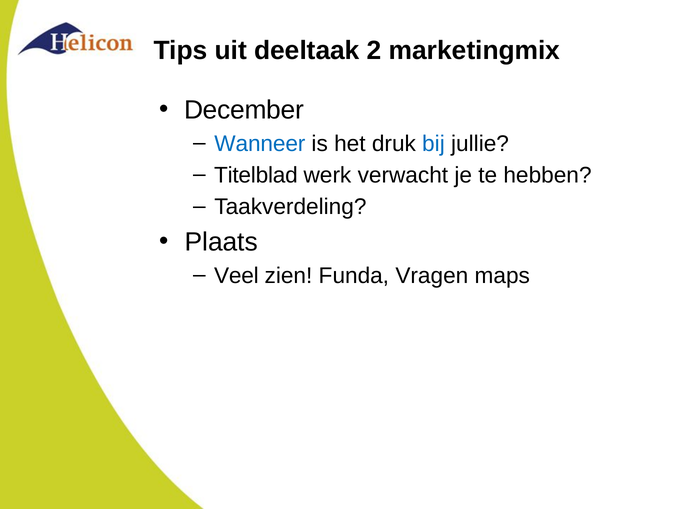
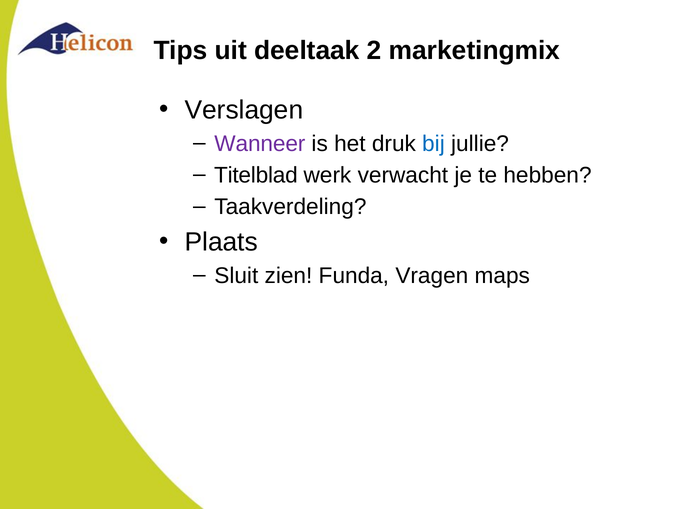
December: December -> Verslagen
Wanneer colour: blue -> purple
Veel: Veel -> Sluit
